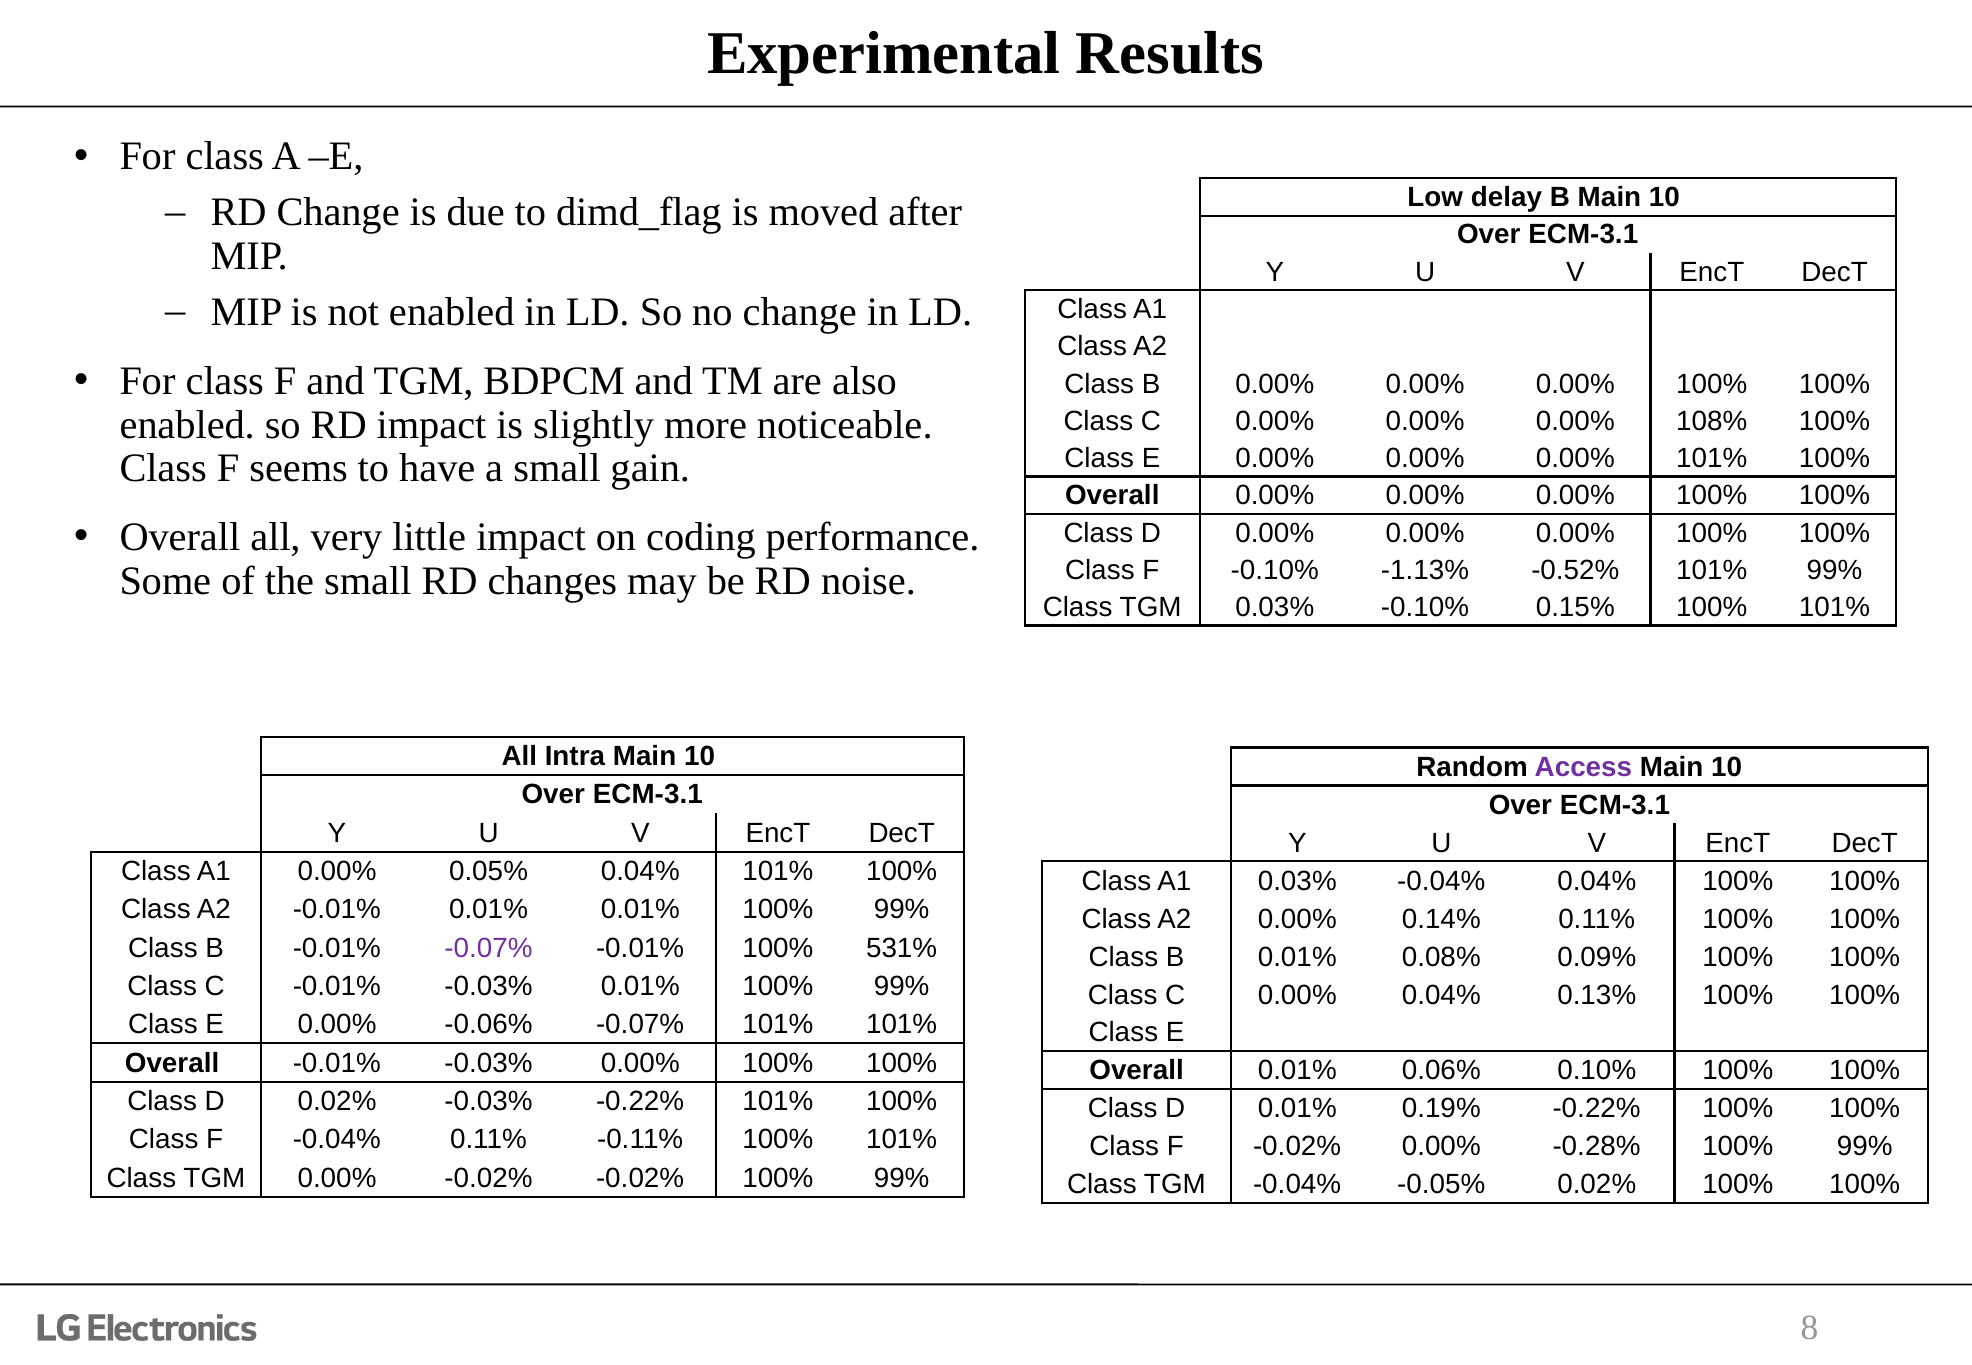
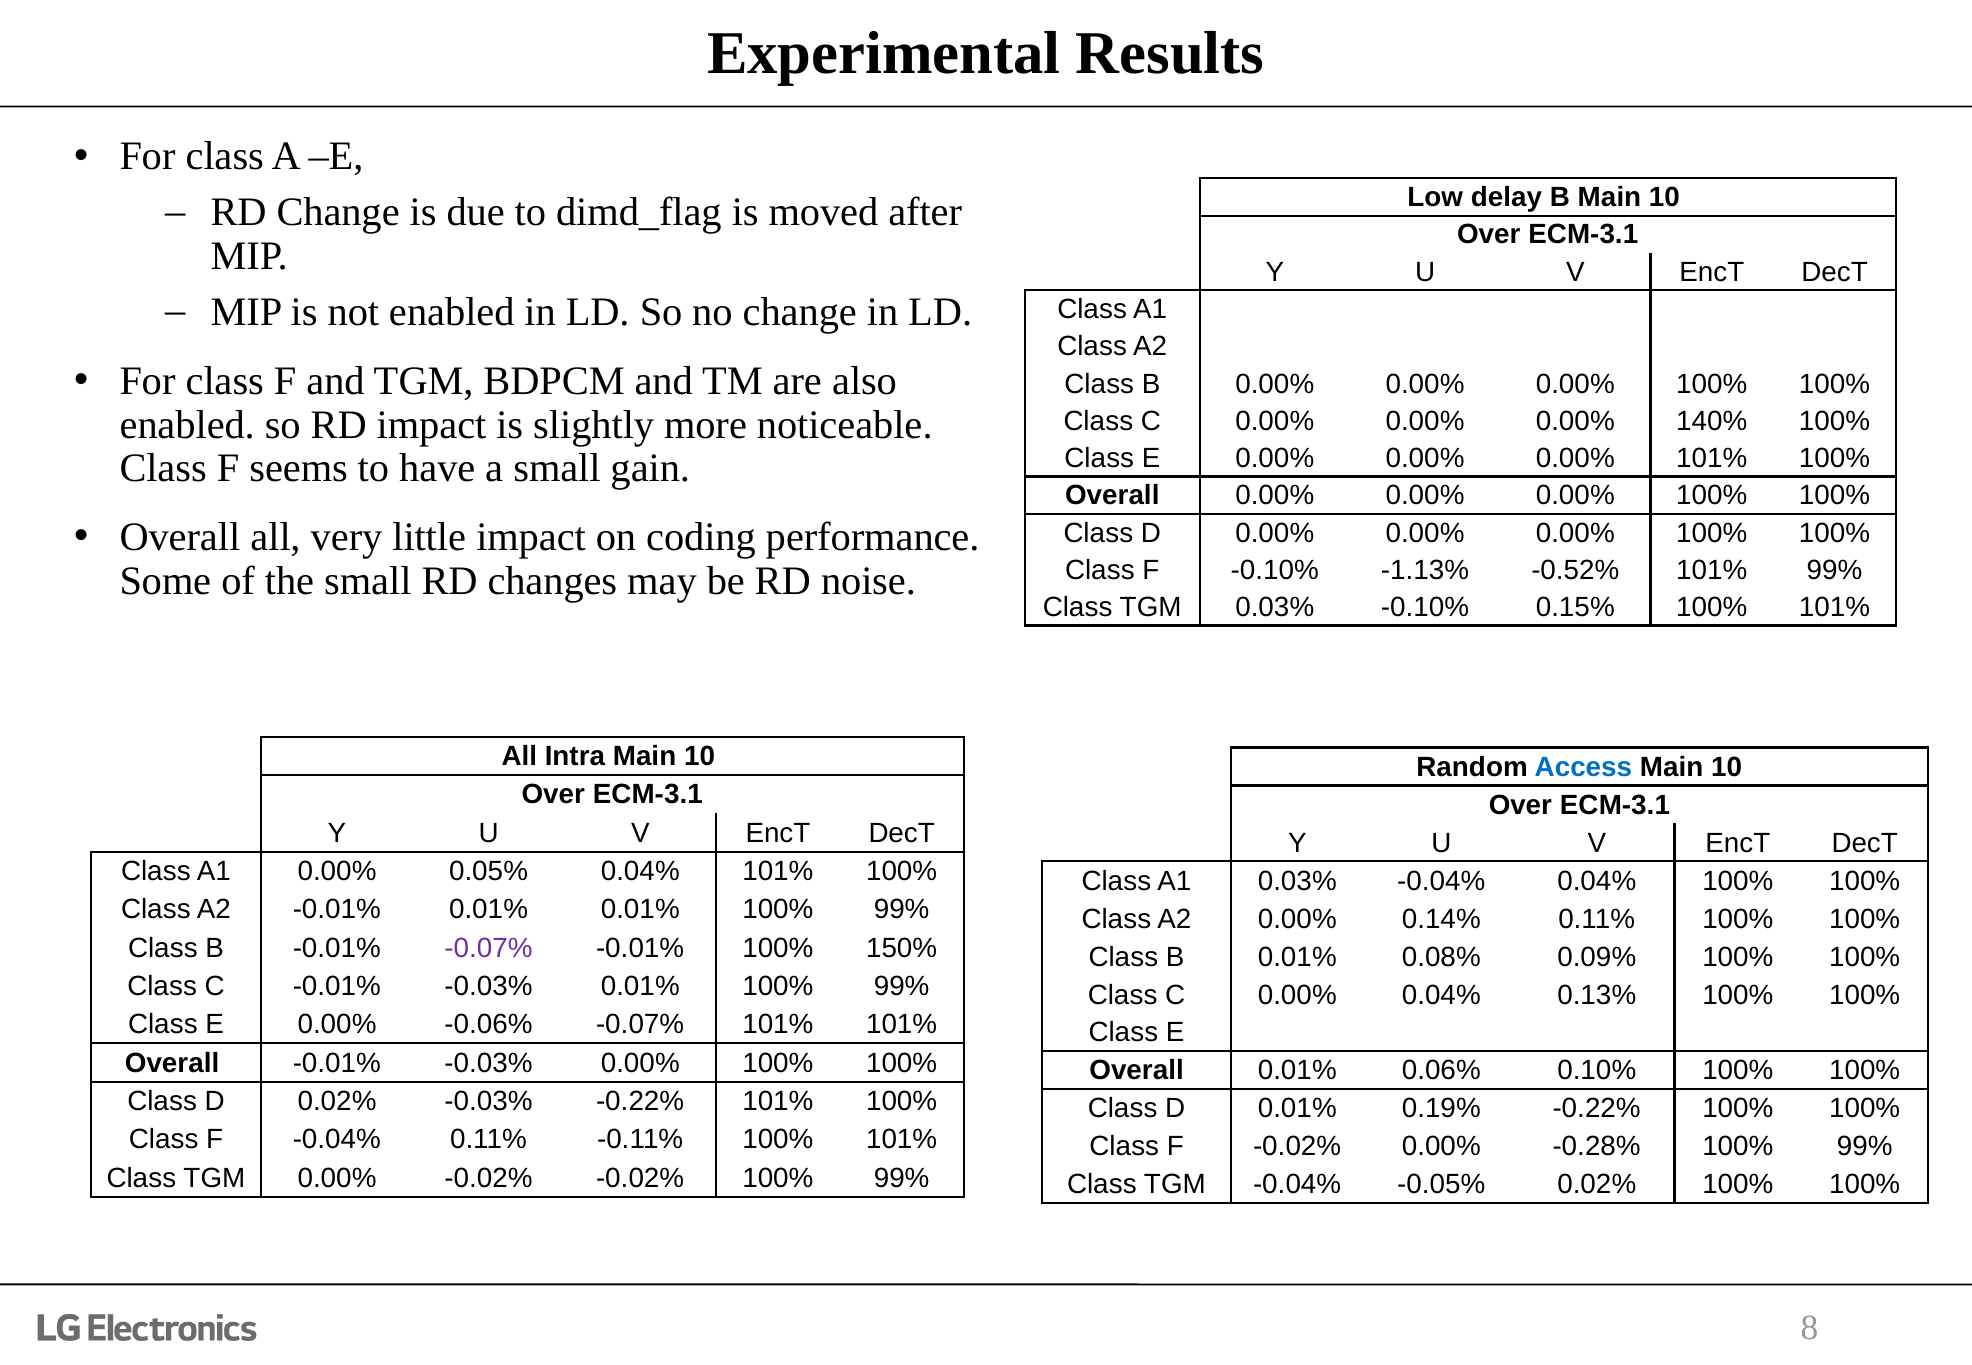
108%: 108% -> 140%
Access colour: purple -> blue
531%: 531% -> 150%
